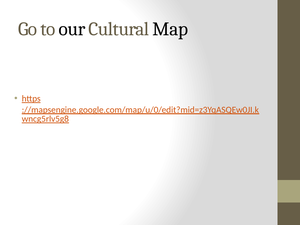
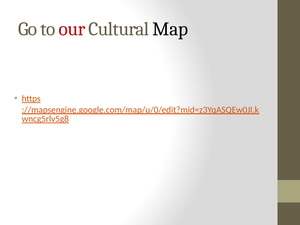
our colour: black -> red
